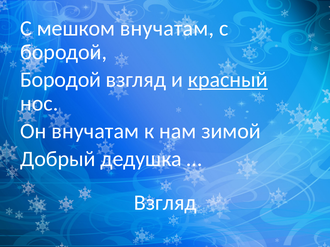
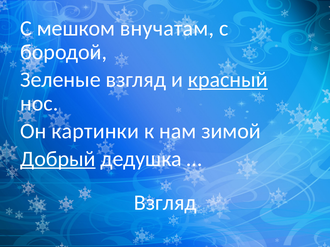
Бородой at (61, 80): Бородой -> Зеленые
Он внучатам: внучатам -> картинки
Добрый underline: none -> present
